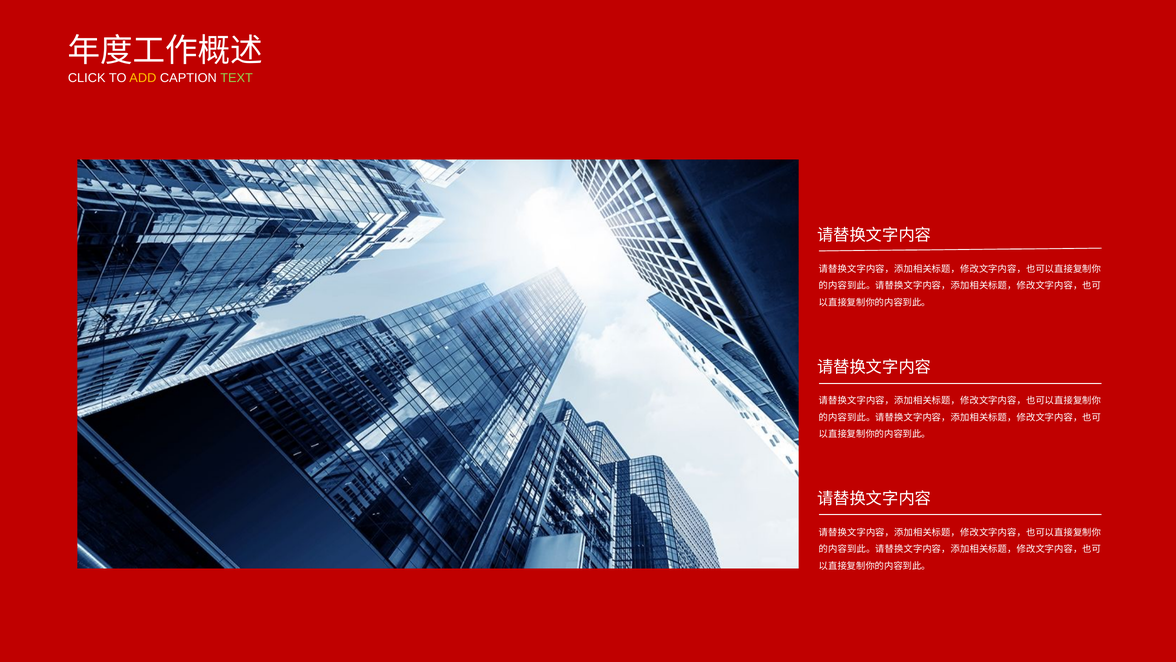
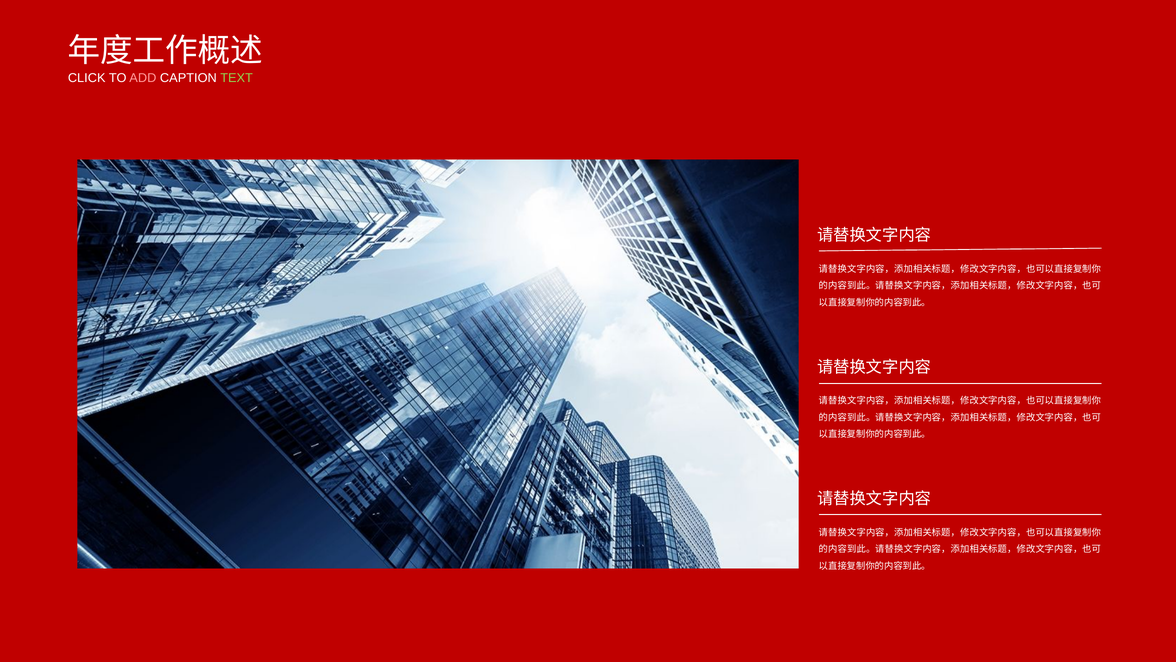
ADD colour: yellow -> pink
